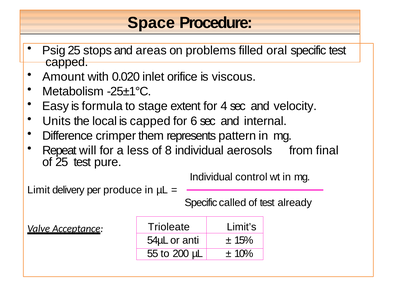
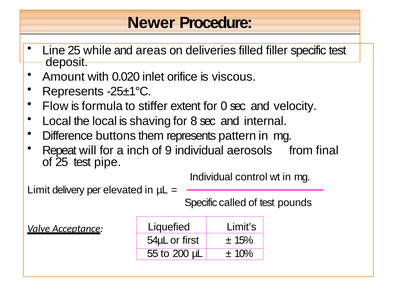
Space: Space -> Newer
Psig: Psig -> Line
stops: stops -> while
problems: problems -> deliveries
oral: oral -> filler
capped at (67, 62): capped -> deposit
Metabolism at (73, 92): Metabolism -> Represents
Easy: Easy -> Flow
stage: stage -> stiffer
4: 4 -> 0
Units at (57, 121): Units -> Local
is capped: capped -> shaving
6: 6 -> 8
crimper: crimper -> buttons
less: less -> inch
8: 8 -> 9
pure: pure -> pipe
produce: produce -> elevated
already: already -> pounds
Trioleate: Trioleate -> Liquefied
anti: anti -> first
